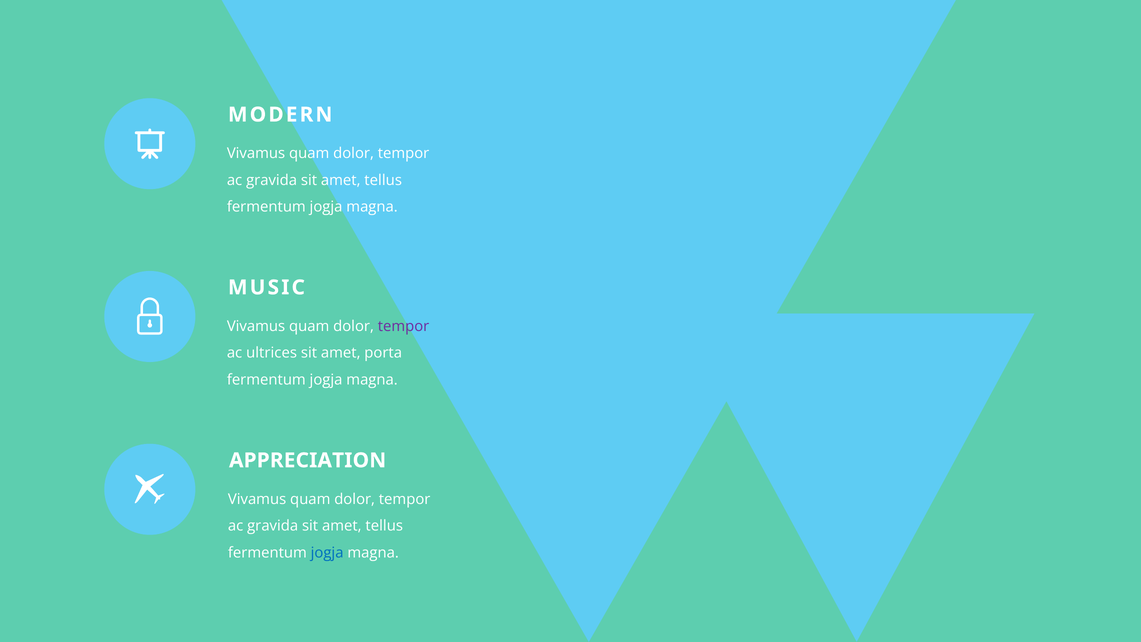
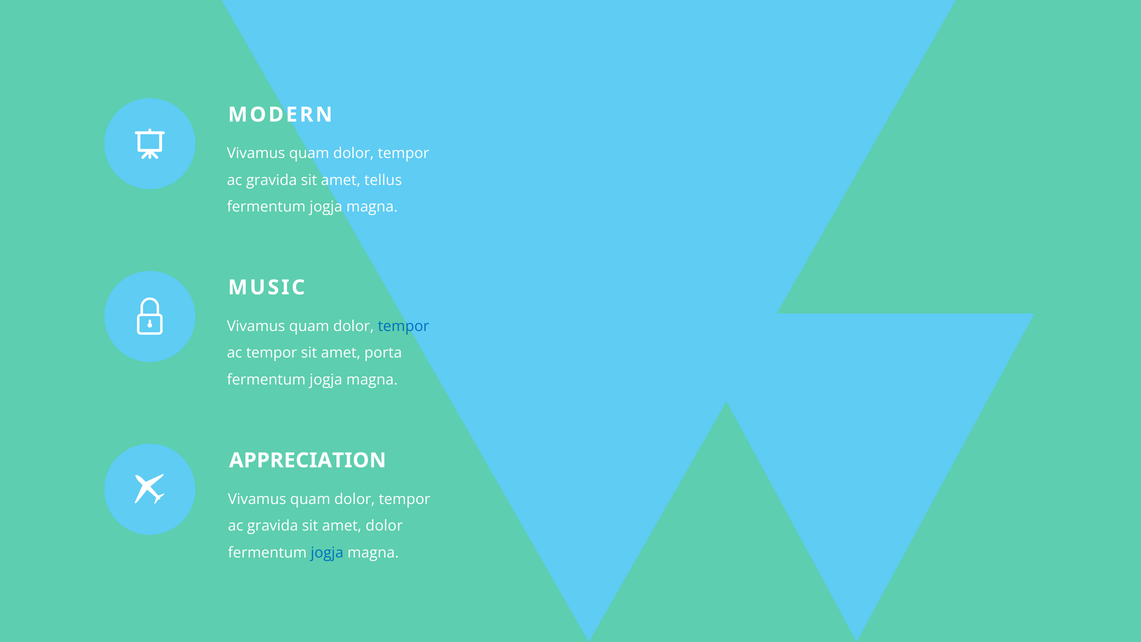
tempor at (404, 326) colour: purple -> blue
ac ultrices: ultrices -> tempor
tellus at (384, 526): tellus -> dolor
